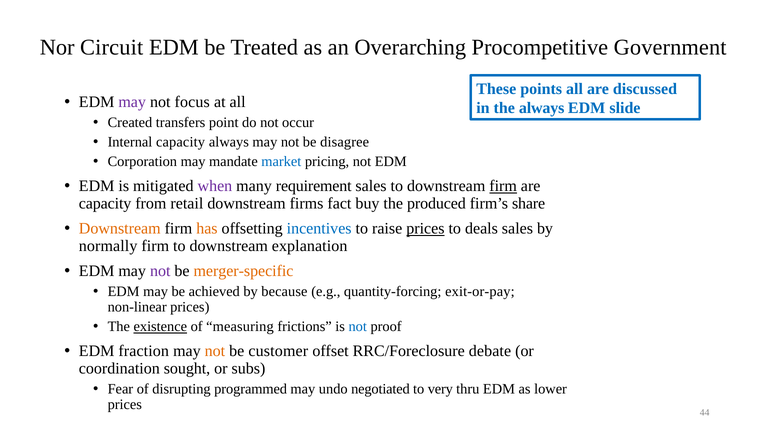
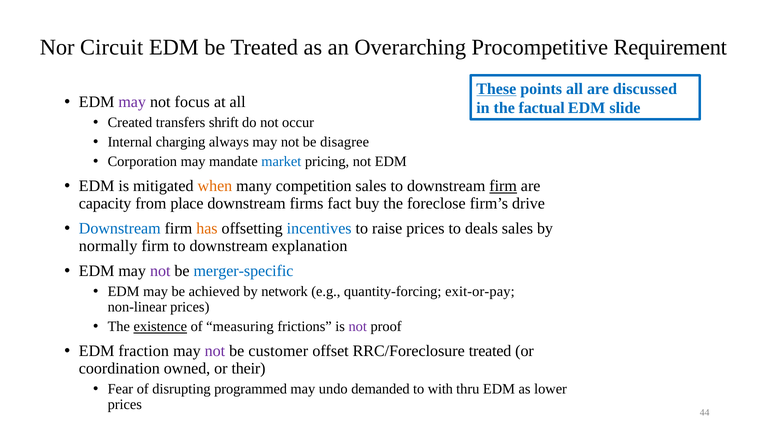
Government: Government -> Requirement
These underline: none -> present
the always: always -> factual
point: point -> shrift
Internal capacity: capacity -> charging
when colour: purple -> orange
requirement: requirement -> competition
retail: retail -> place
produced: produced -> foreclose
share: share -> drive
Downstream at (120, 229) colour: orange -> blue
prices at (425, 229) underline: present -> none
merger-specific colour: orange -> blue
because: because -> network
not at (358, 327) colour: blue -> purple
not at (215, 351) colour: orange -> purple
RRC/Foreclosure debate: debate -> treated
sought: sought -> owned
subs: subs -> their
negotiated: negotiated -> demanded
very: very -> with
